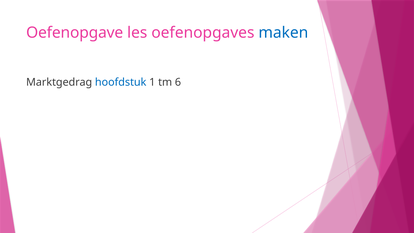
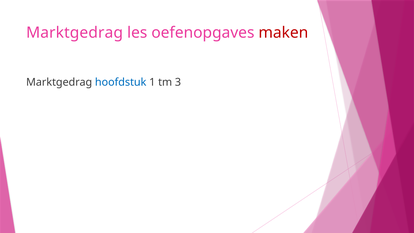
Oefenopgave at (75, 33): Oefenopgave -> Marktgedrag
maken colour: blue -> red
6: 6 -> 3
